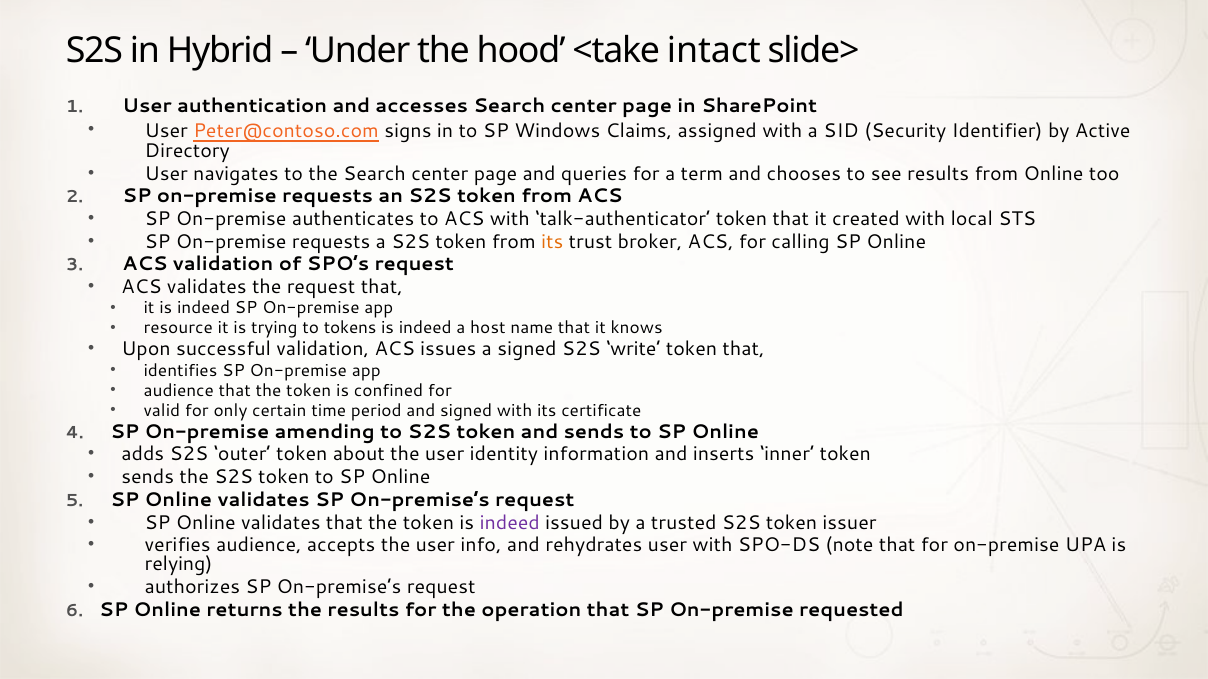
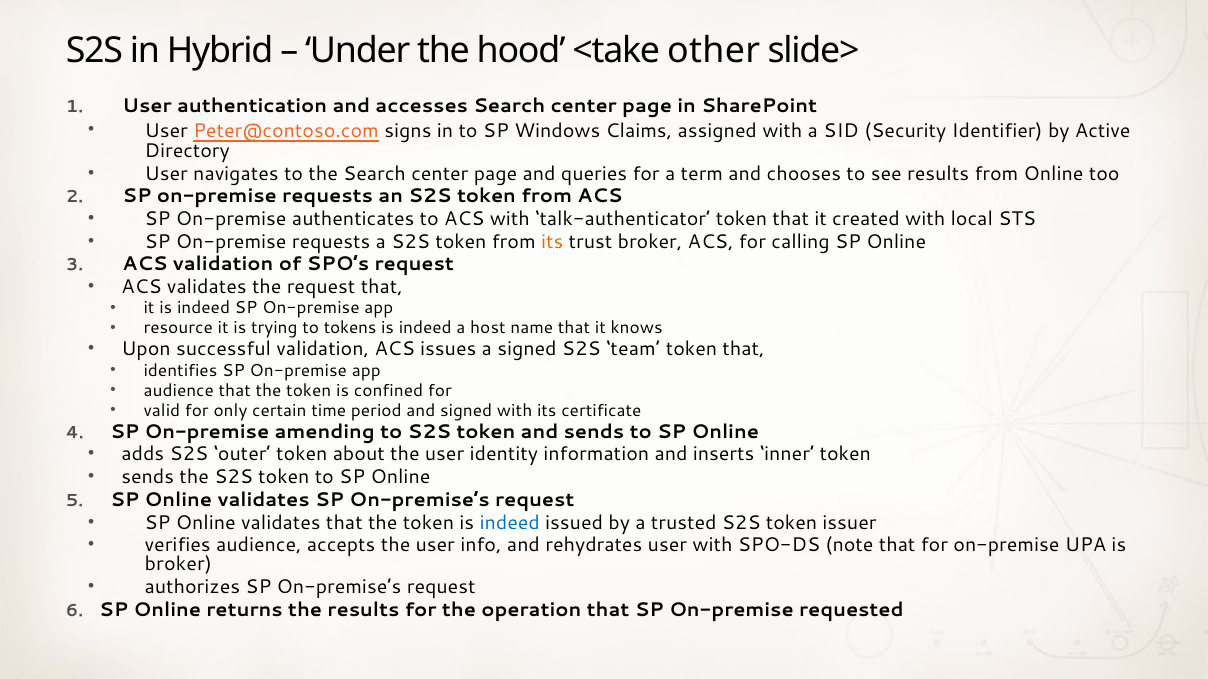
intact: intact -> other
write: write -> team
indeed at (510, 523) colour: purple -> blue
relying at (179, 565): relying -> broker
